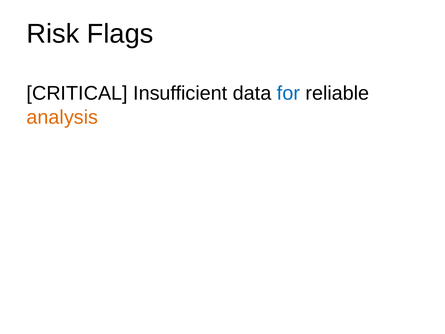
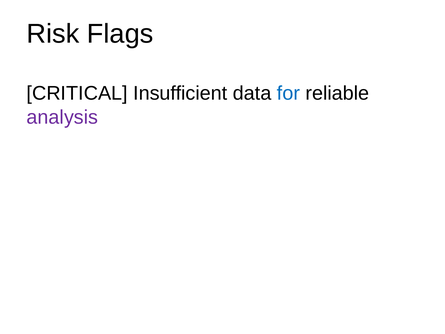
analysis colour: orange -> purple
